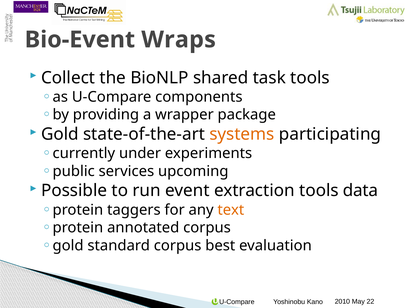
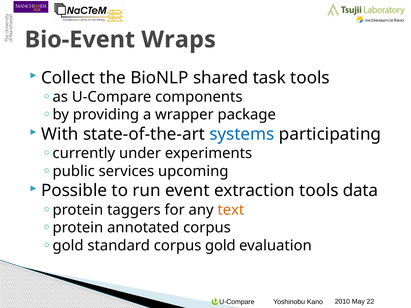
Gold at (60, 134): Gold -> With
systems colour: orange -> blue
corpus best: best -> gold
